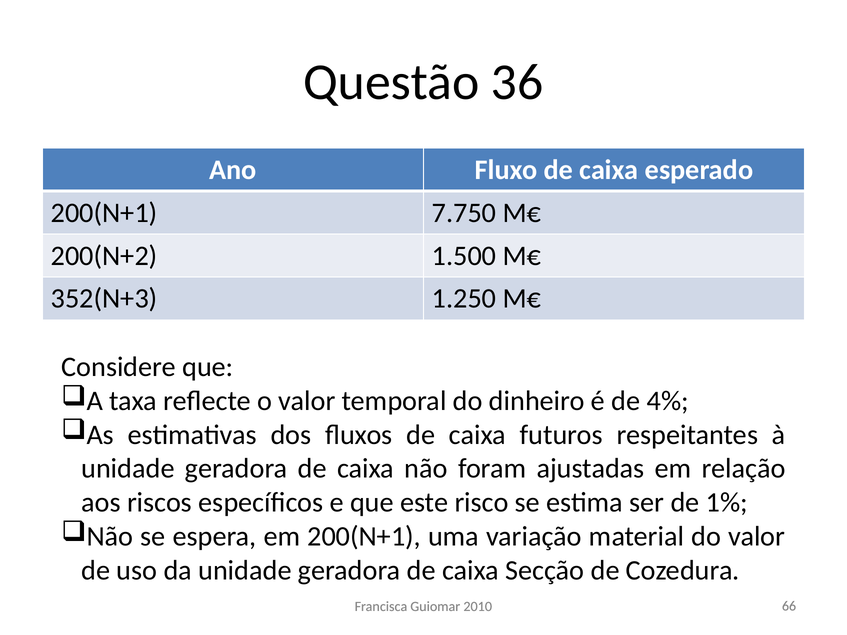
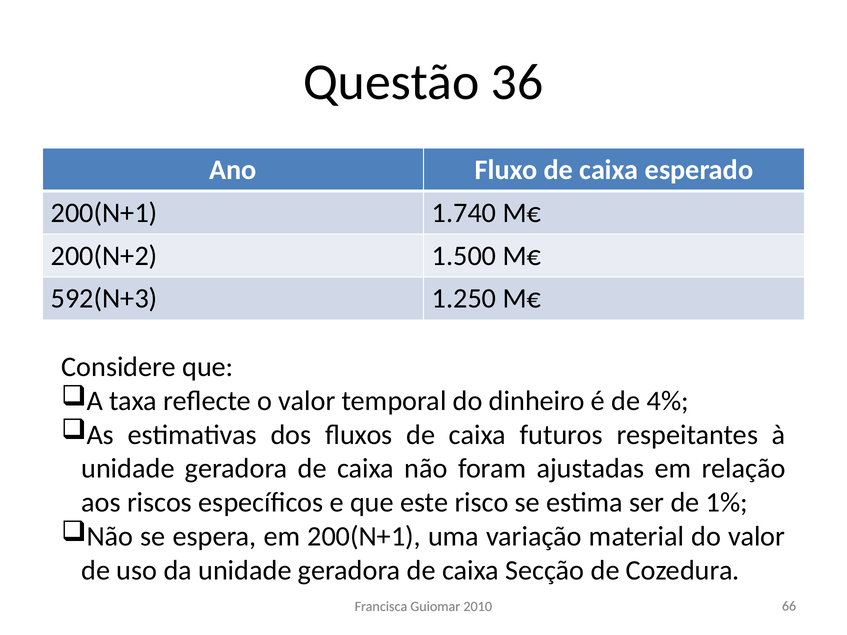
7.750: 7.750 -> 1.740
352(N+3: 352(N+3 -> 592(N+3
